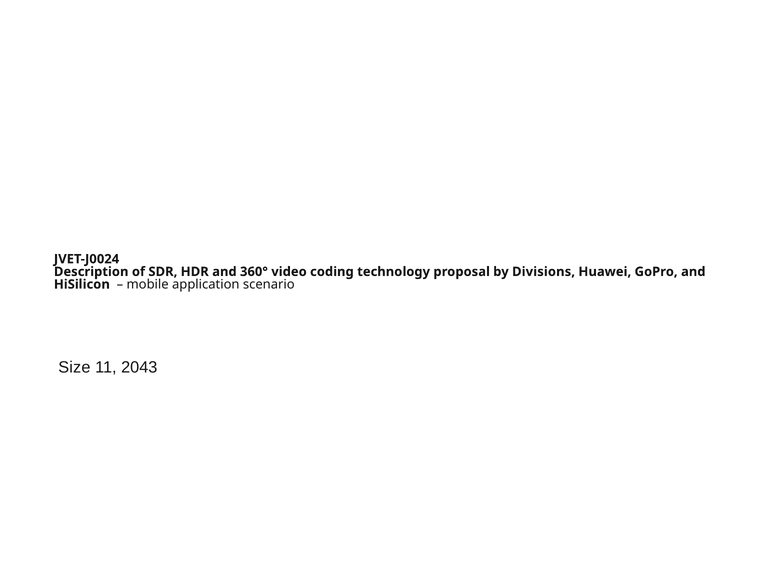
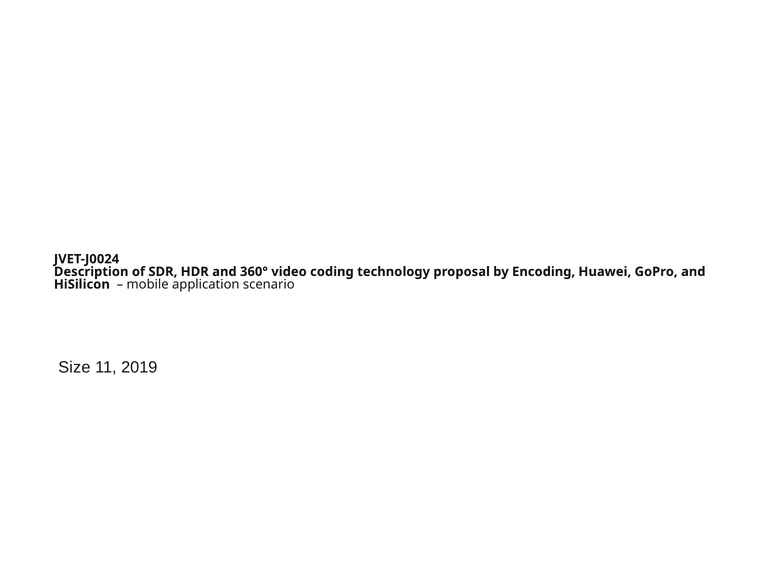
Divisions: Divisions -> Encoding
2043: 2043 -> 2019
